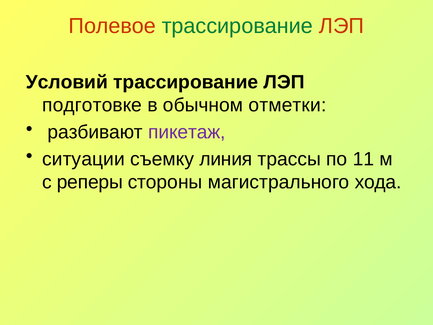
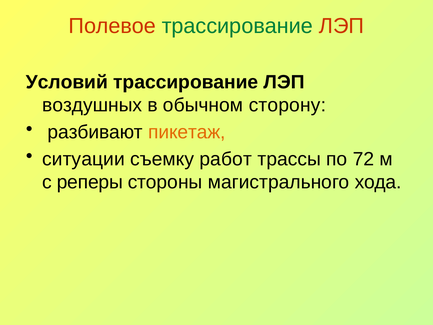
подготовке: подготовке -> воздушных
отметки: отметки -> сторону
пикетаж colour: purple -> orange
линия: линия -> работ
11: 11 -> 72
